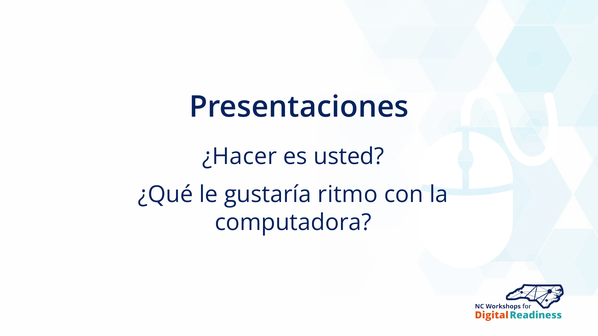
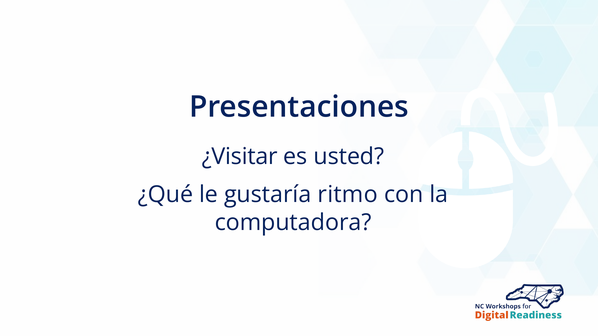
¿Hacer: ¿Hacer -> ¿Visitar
